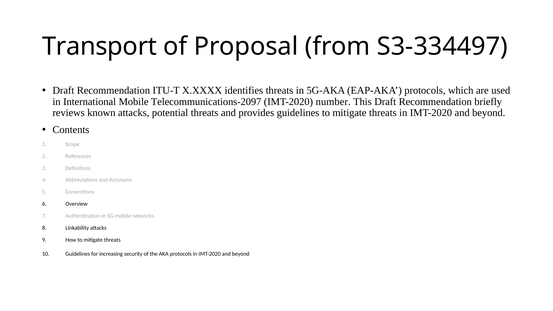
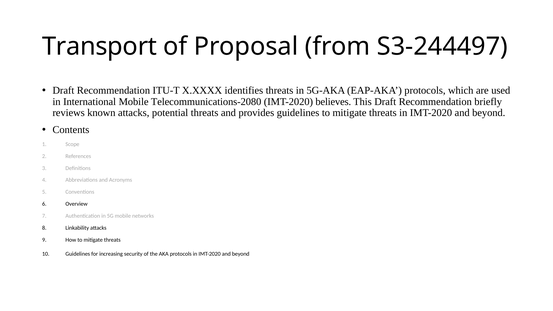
S3-334497: S3-334497 -> S3-244497
Telecommunications-2097: Telecommunications-2097 -> Telecommunications-2080
number: number -> believes
